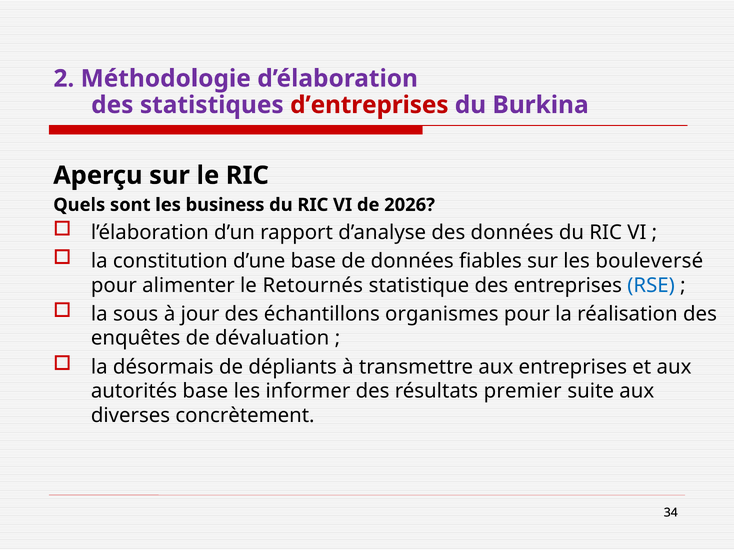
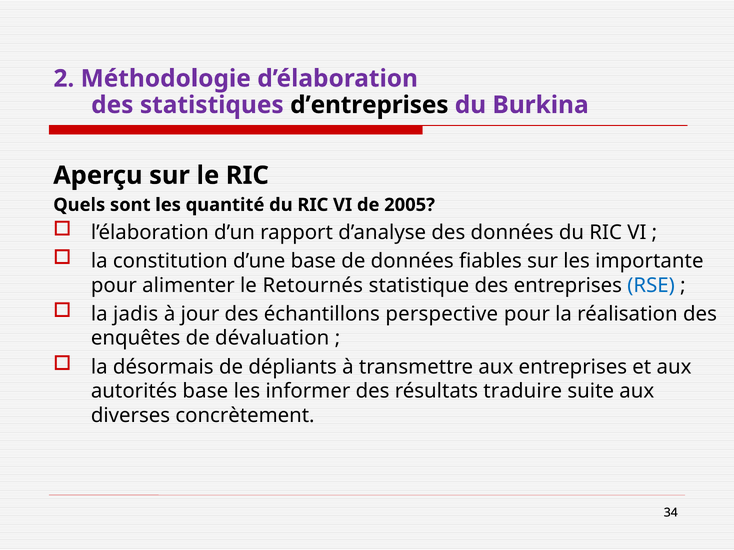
d’entreprises colour: red -> black
business: business -> quantité
2026: 2026 -> 2005
bouleversé: bouleversé -> importante
sous: sous -> jadis
organismes: organismes -> perspective
premier: premier -> traduire
